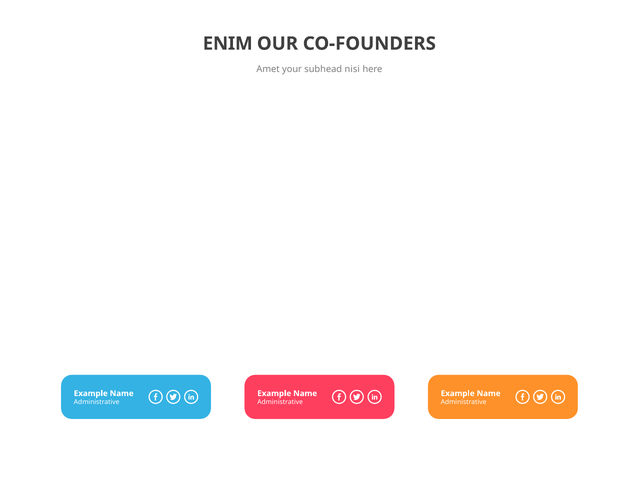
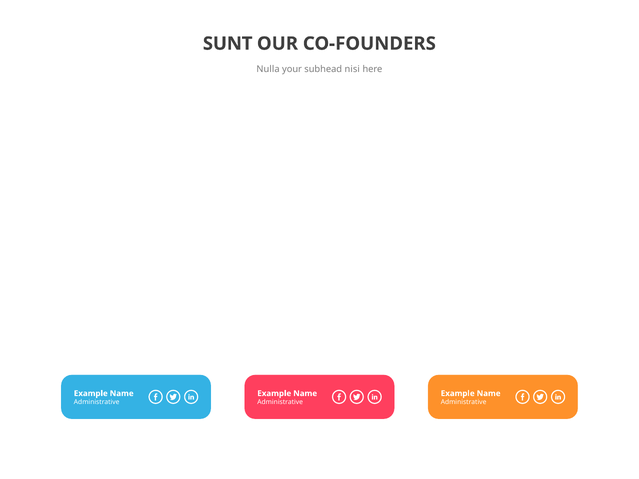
ENIM: ENIM -> SUNT
Amet: Amet -> Nulla
